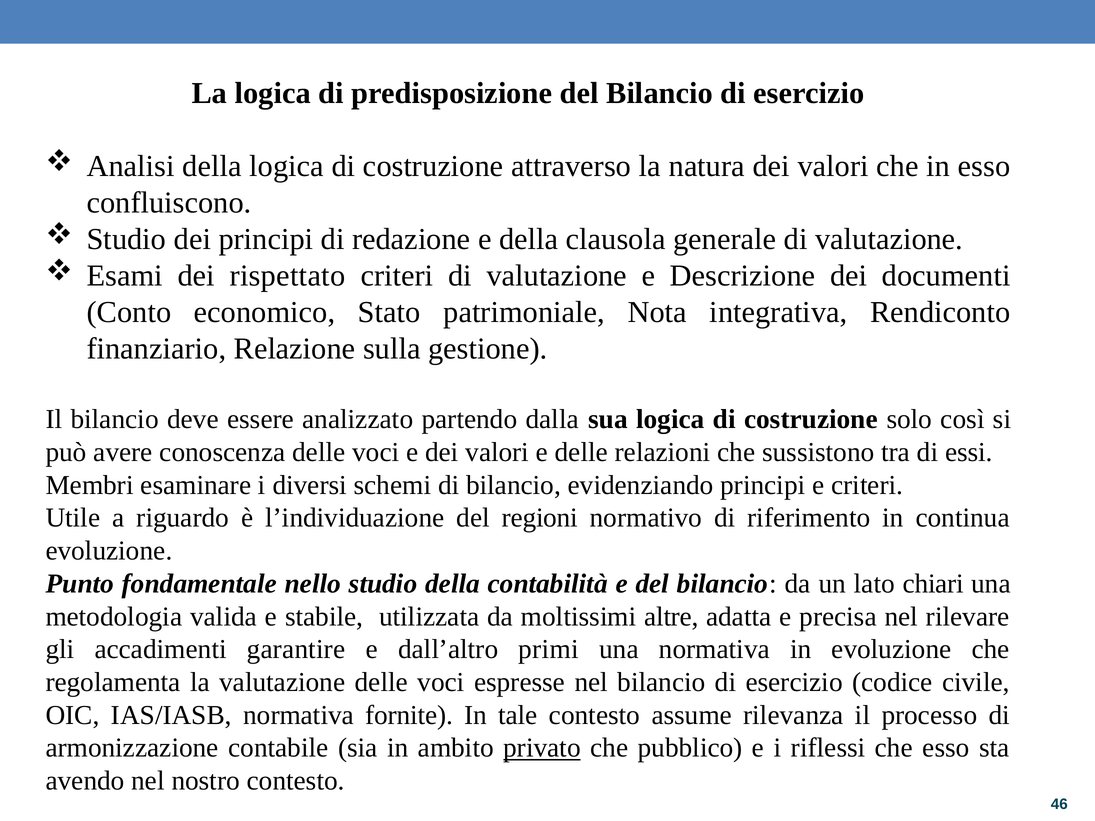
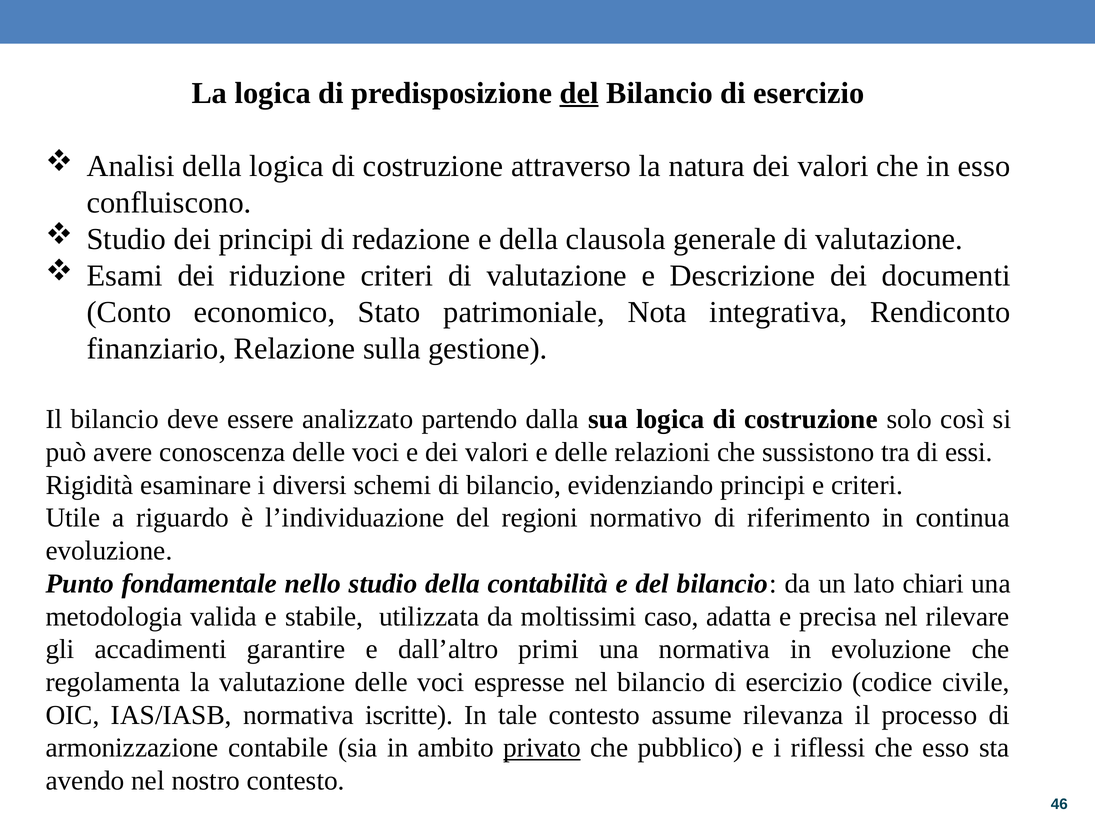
del at (579, 93) underline: none -> present
rispettato: rispettato -> riduzione
Membri: Membri -> Rigidità
altre: altre -> caso
fornite: fornite -> iscritte
